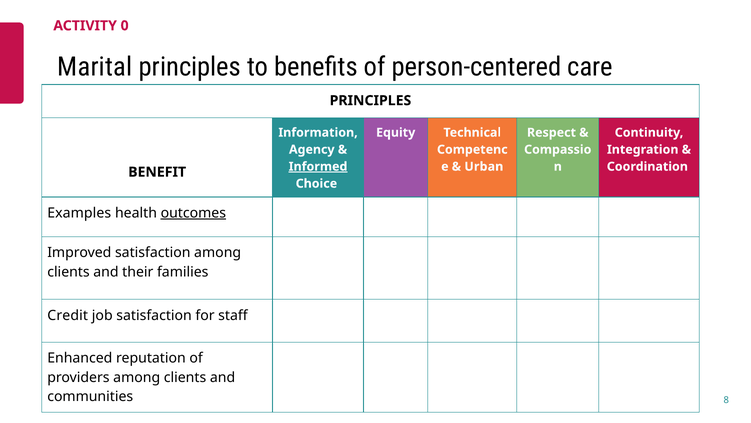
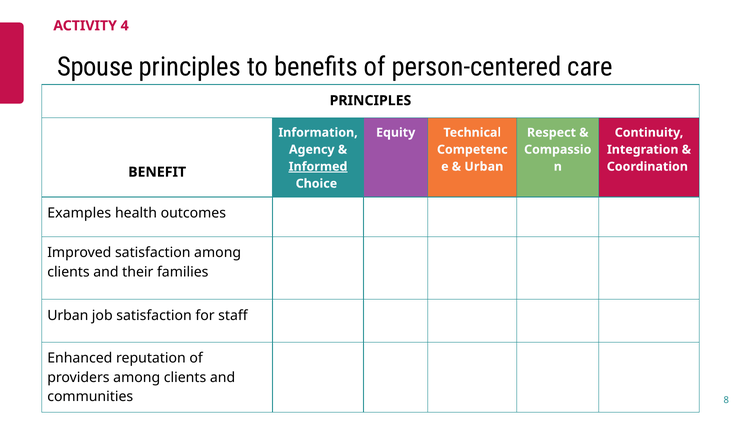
0: 0 -> 4
Marital: Marital -> Spouse
outcomes underline: present -> none
Credit at (68, 315): Credit -> Urban
